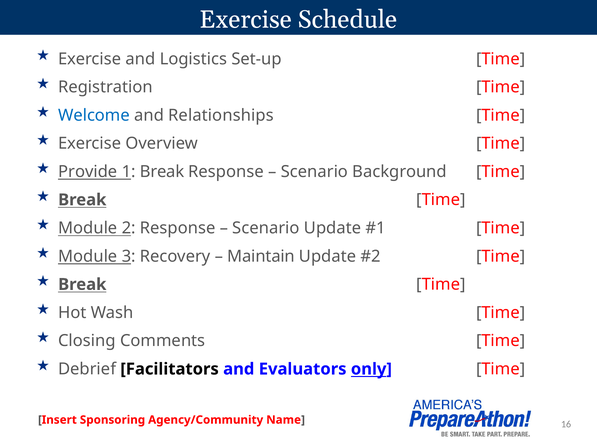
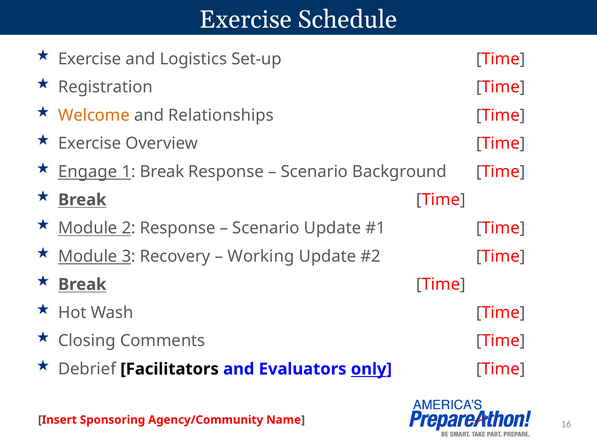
Welcome colour: blue -> orange
Provide: Provide -> Engage
Maintain: Maintain -> Working
